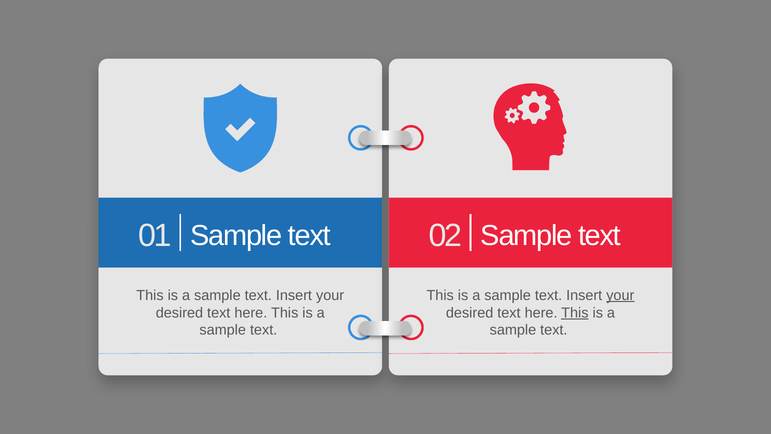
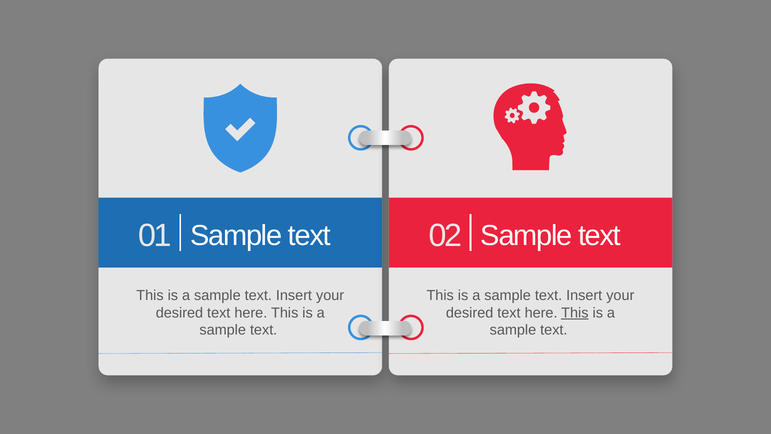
your at (620, 295) underline: present -> none
